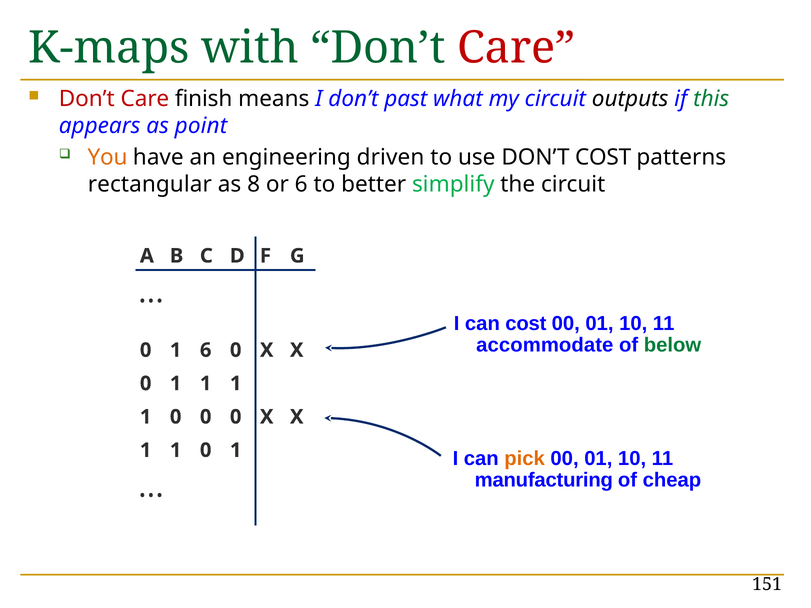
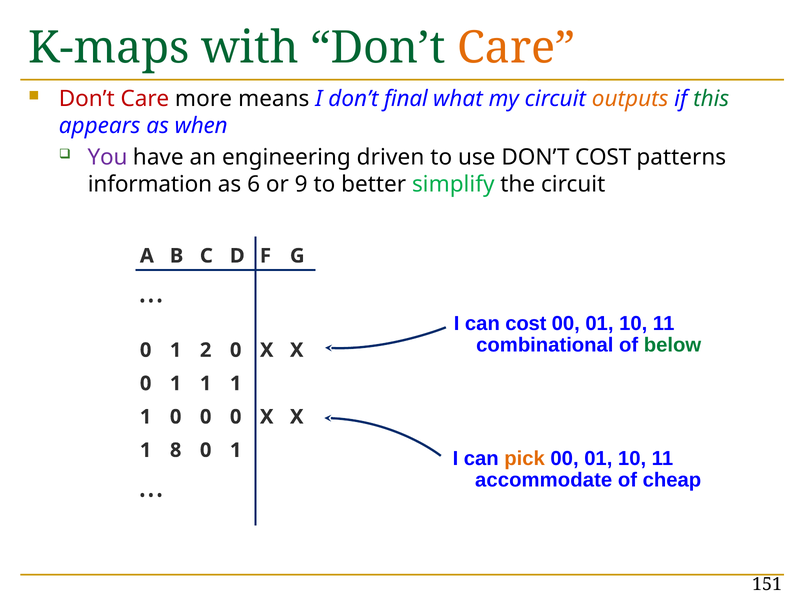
Care at (516, 48) colour: red -> orange
finish: finish -> more
past: past -> final
outputs colour: black -> orange
point: point -> when
You colour: orange -> purple
rectangular: rectangular -> information
8: 8 -> 6
or 6: 6 -> 9
accommodate: accommodate -> combinational
1 6: 6 -> 2
1 at (176, 450): 1 -> 8
manufacturing: manufacturing -> accommodate
